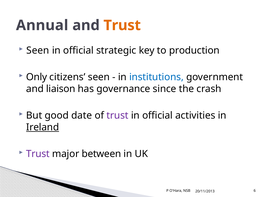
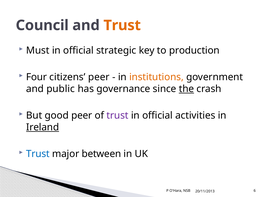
Annual: Annual -> Council
Seen at (38, 50): Seen -> Must
Only: Only -> Four
citizens seen: seen -> peer
institutions colour: blue -> orange
liaison: liaison -> public
the underline: none -> present
good date: date -> peer
Trust at (38, 153) colour: purple -> blue
